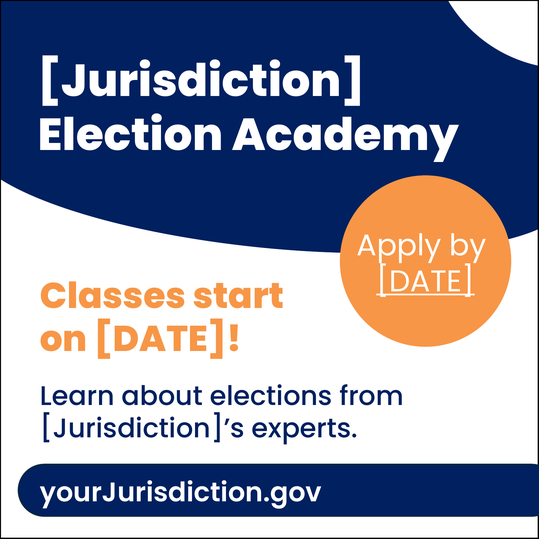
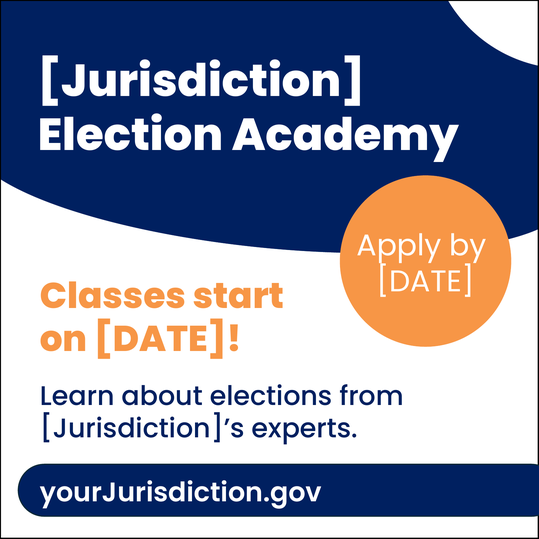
DATE at (426, 282) underline: present -> none
